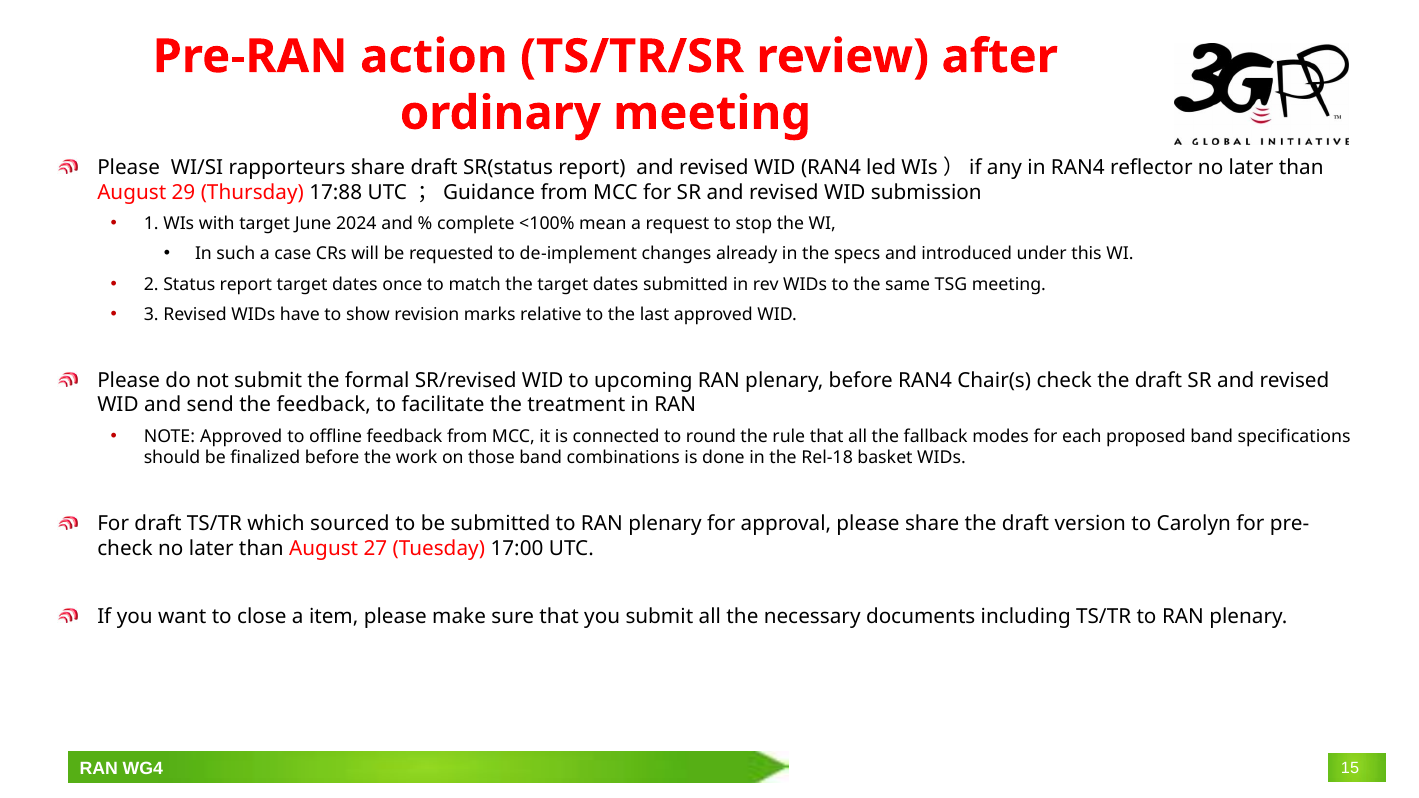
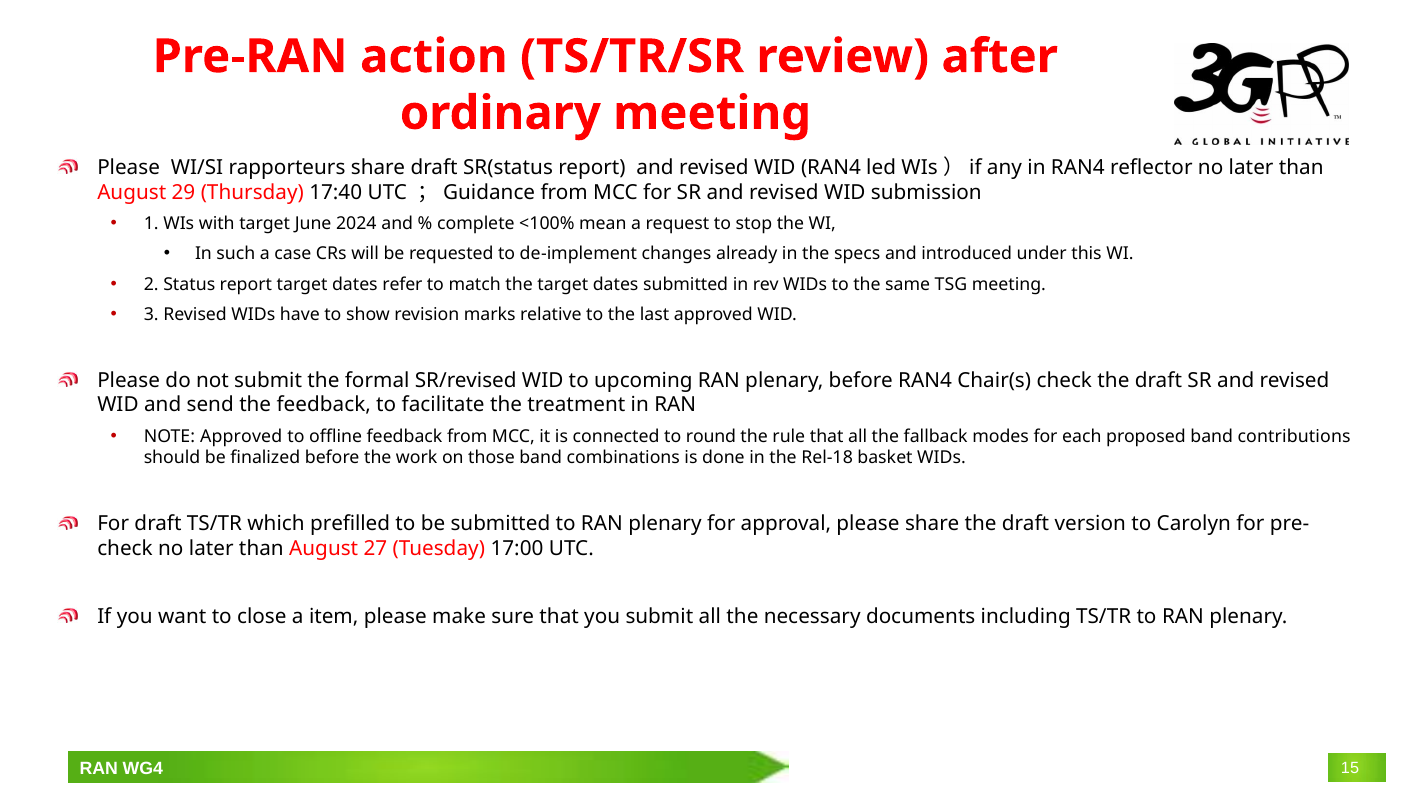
17:88: 17:88 -> 17:40
once: once -> refer
specifications: specifications -> contributions
sourced: sourced -> prefilled
